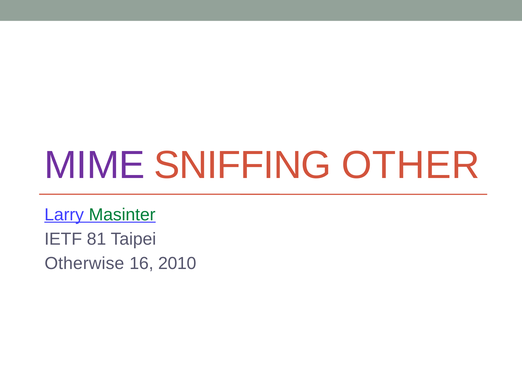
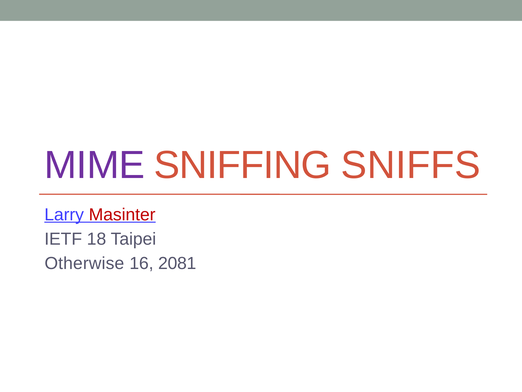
OTHER: OTHER -> SNIFFS
Masinter colour: green -> red
81: 81 -> 18
2010: 2010 -> 2081
